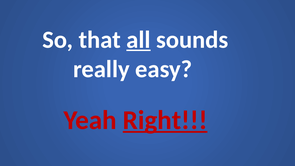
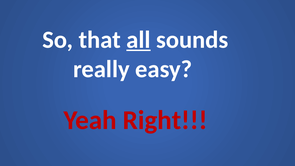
Right underline: present -> none
